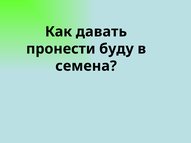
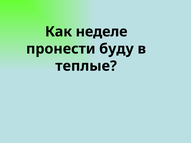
давать: давать -> неделе
семена: семена -> теплые
